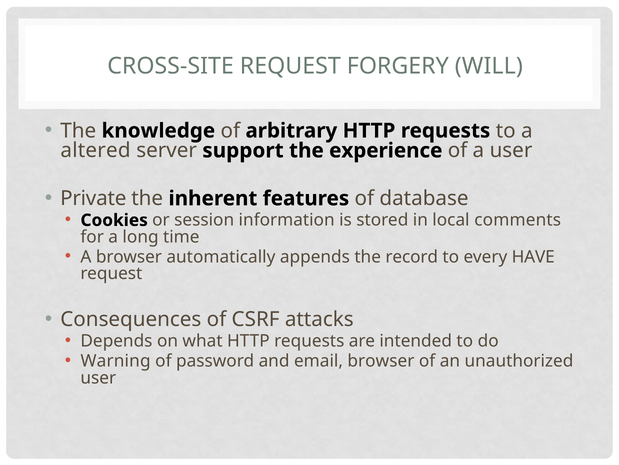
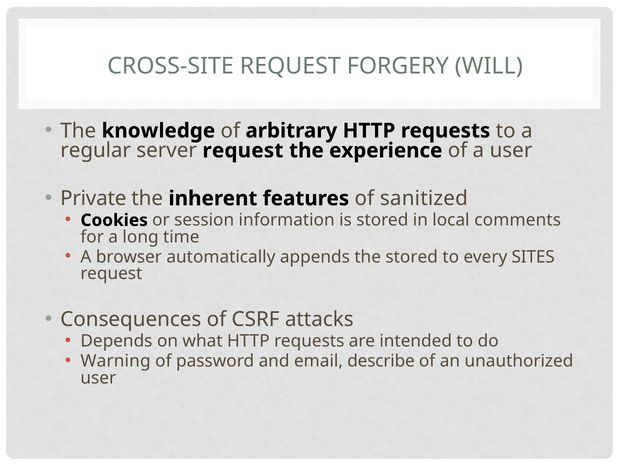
altered: altered -> regular
server support: support -> request
database: database -> sanitized
the record: record -> stored
HAVE: HAVE -> SITES
email browser: browser -> describe
